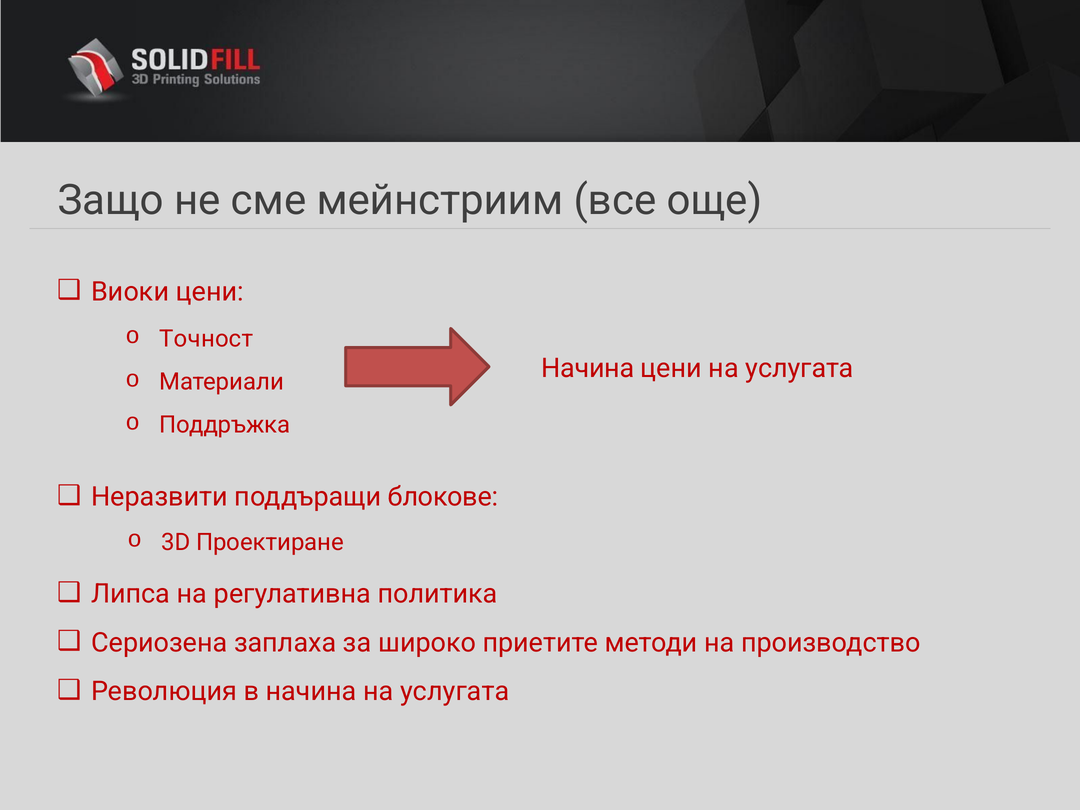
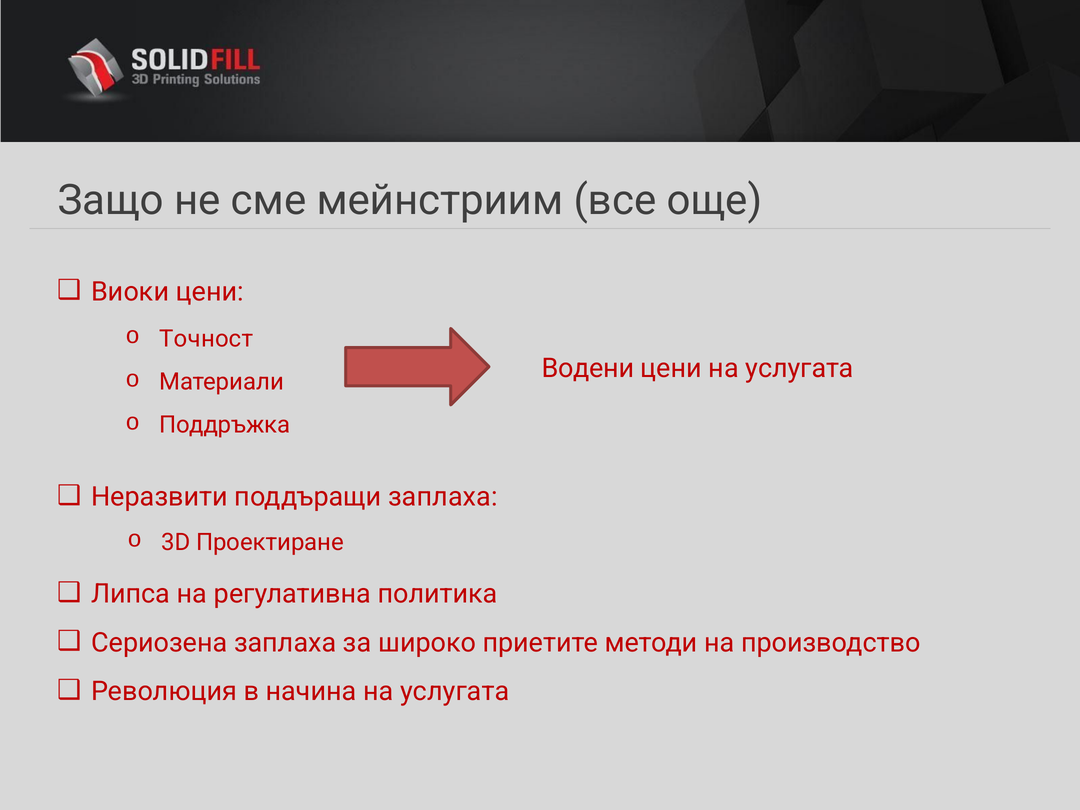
Начина at (588, 368): Начина -> Водени
поддъращи блокове: блокове -> заплаха
